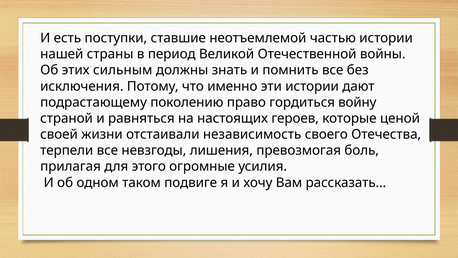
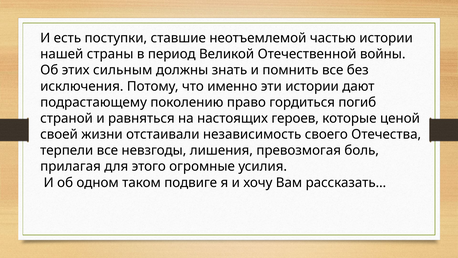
войну: войну -> погиб
